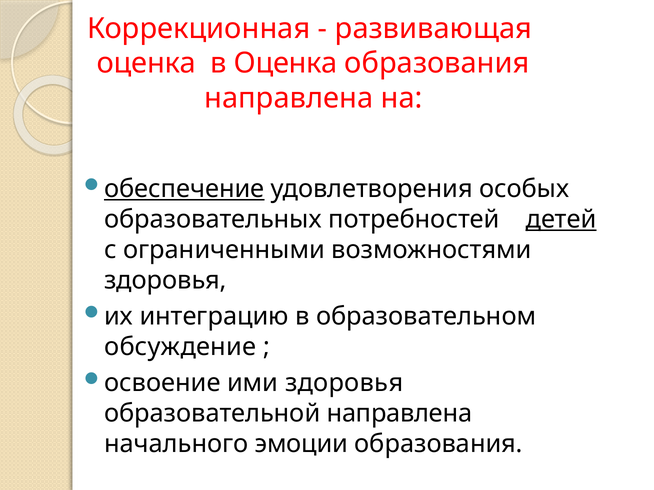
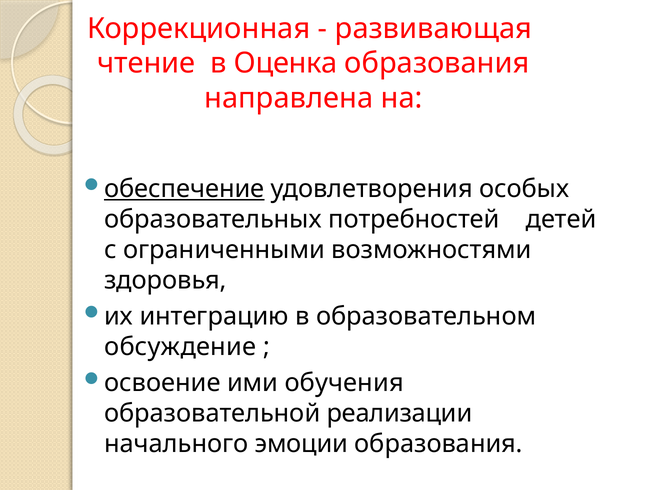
оценка at (146, 63): оценка -> чтение
детей underline: present -> none
ими здоровья: здоровья -> обучения
образовательной направлена: направлена -> реализации
